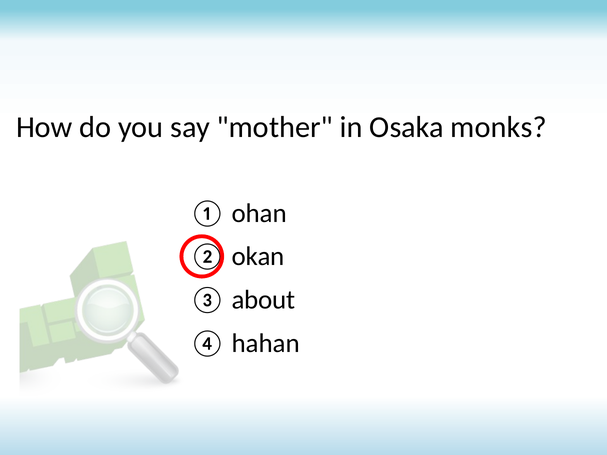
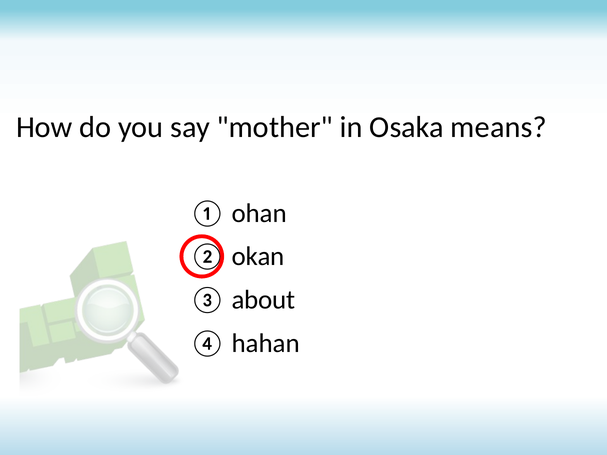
monks: monks -> means
